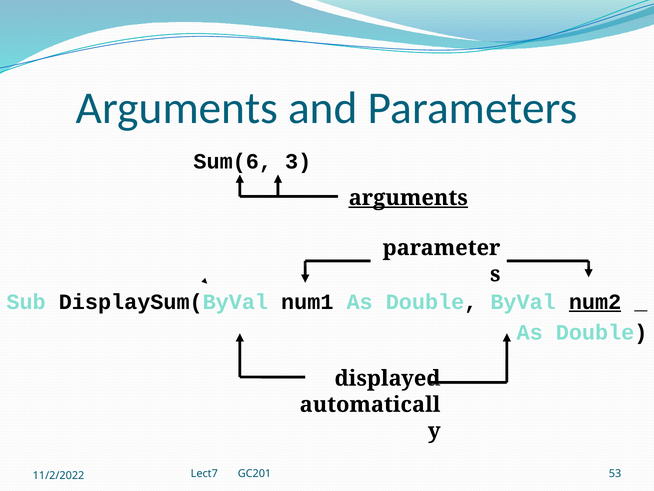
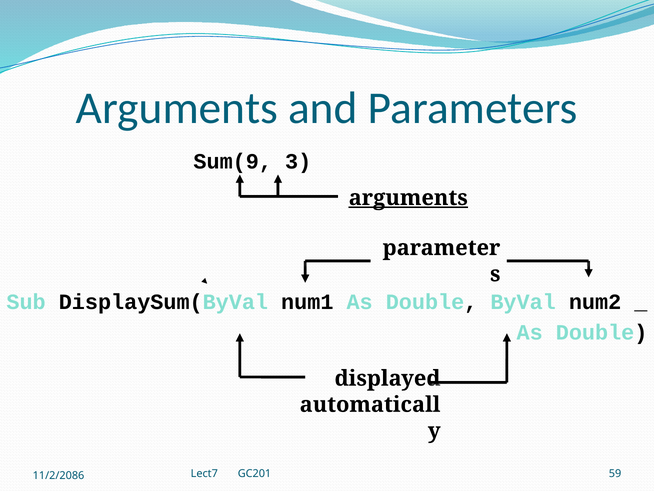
Sum(6: Sum(6 -> Sum(9
num2 underline: present -> none
53: 53 -> 59
11/2/2022: 11/2/2022 -> 11/2/2086
